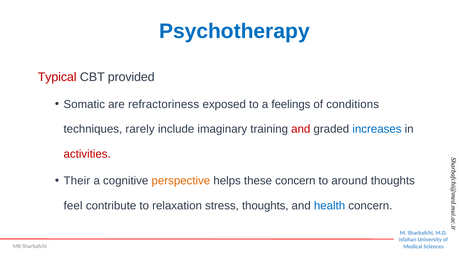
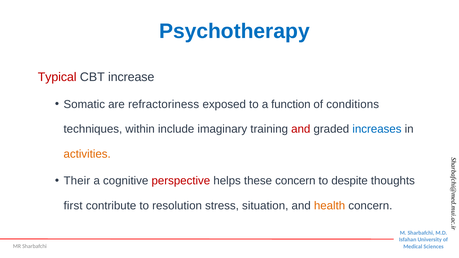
provided: provided -> increase
feelings: feelings -> function
rarely: rarely -> within
activities colour: red -> orange
perspective colour: orange -> red
around: around -> despite
feel: feel -> first
relaxation: relaxation -> resolution
stress thoughts: thoughts -> situation
health colour: blue -> orange
